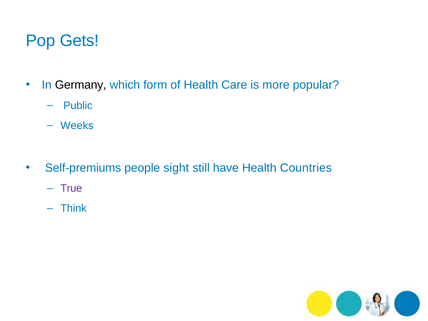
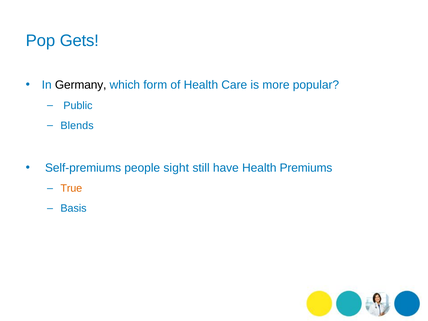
Weeks: Weeks -> Blends
Countries: Countries -> Premiums
True colour: purple -> orange
Think: Think -> Basis
